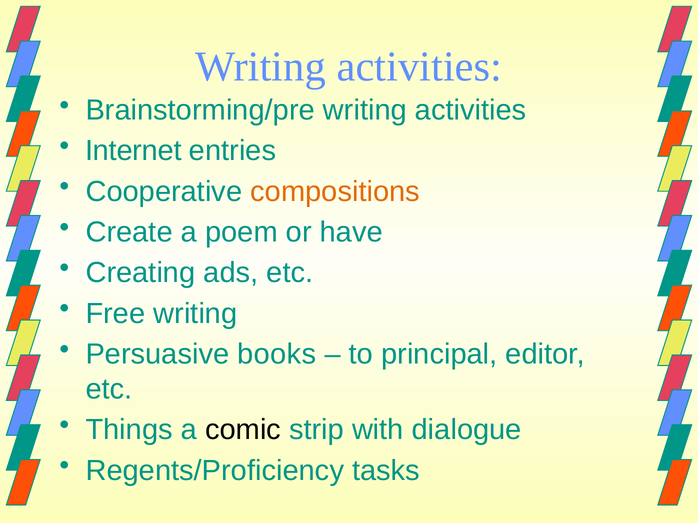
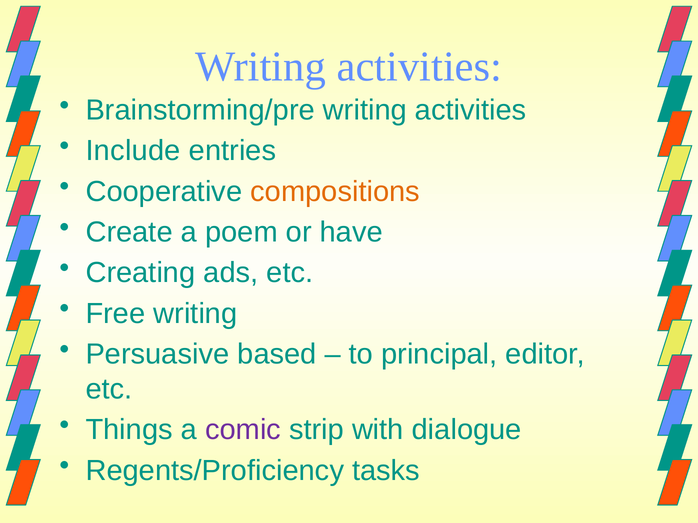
Internet: Internet -> Include
books: books -> based
comic colour: black -> purple
